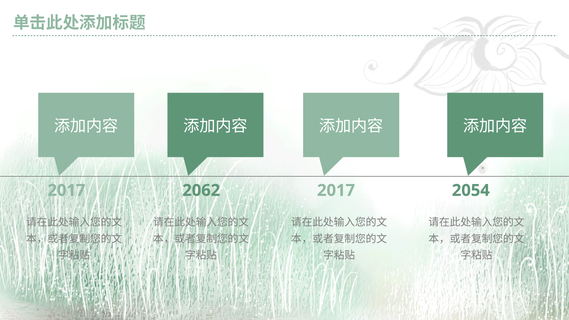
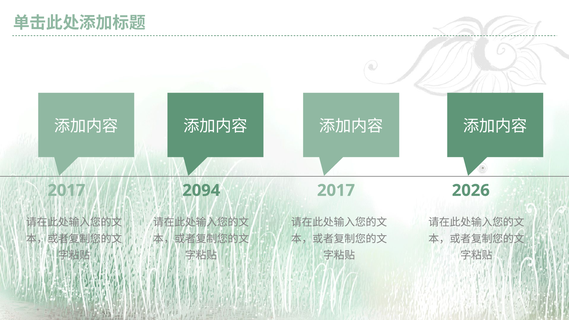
2062: 2062 -> 2094
2054: 2054 -> 2026
